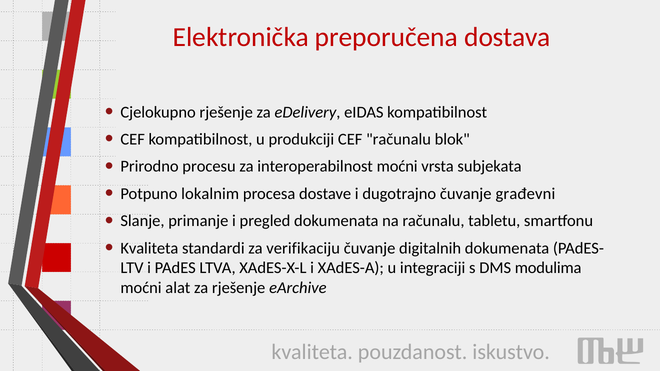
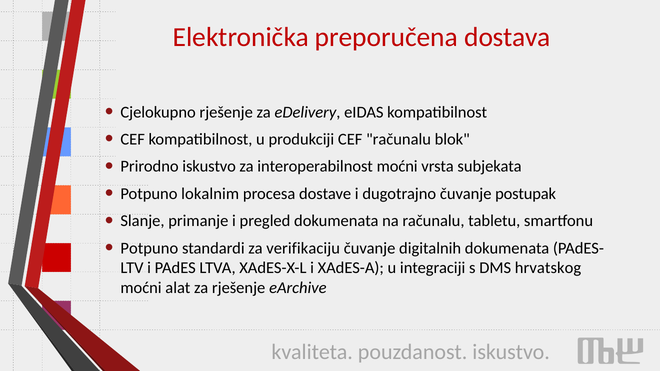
Prirodno procesu: procesu -> iskustvo
građevni: građevni -> postupak
Kvaliteta at (149, 248): Kvaliteta -> Potpuno
modulima: modulima -> hrvatskog
